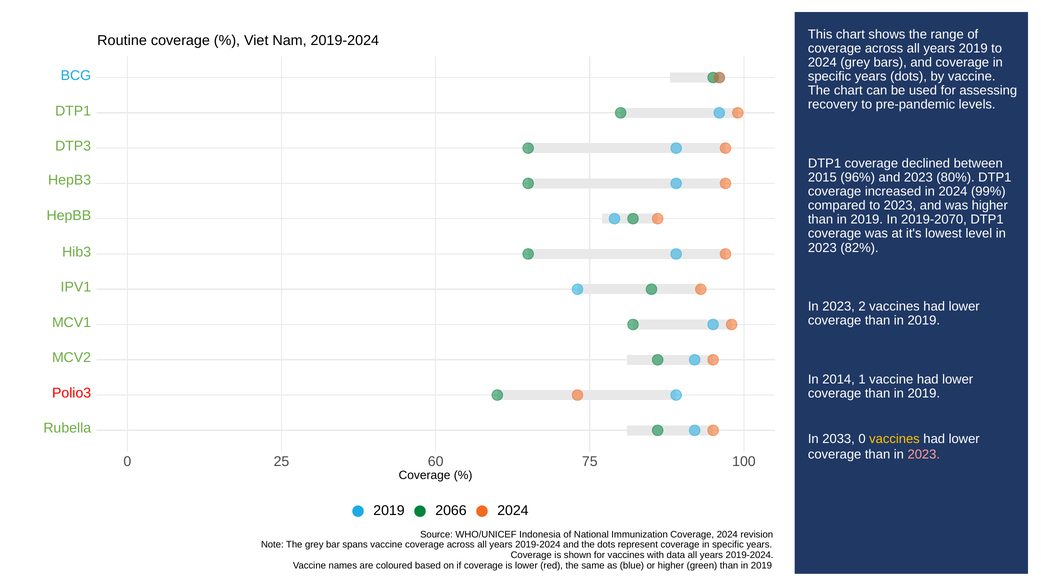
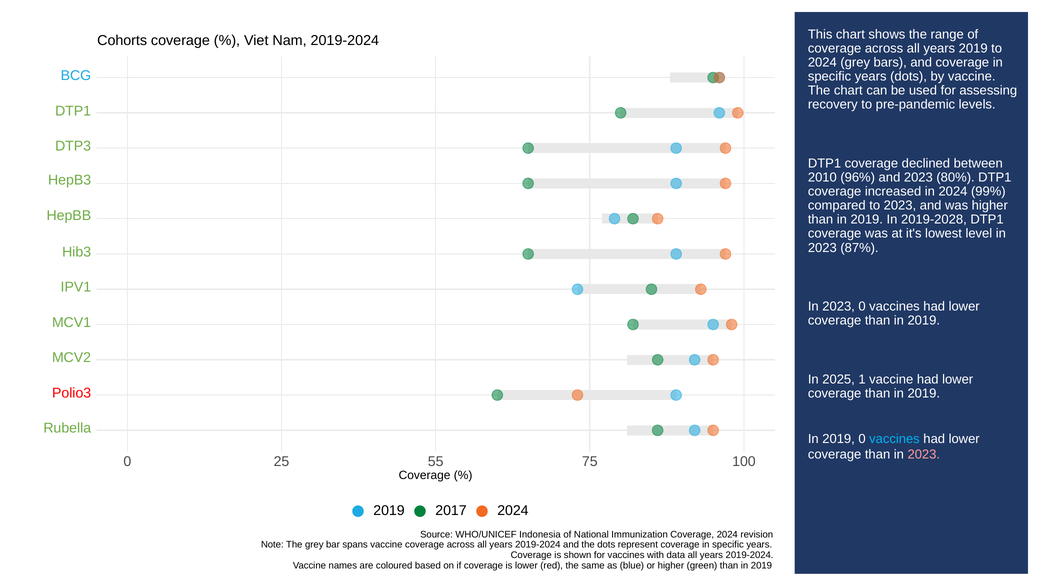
Routine: Routine -> Cohorts
2015: 2015 -> 2010
2019-2070: 2019-2070 -> 2019-2028
82%: 82% -> 87%
2023 2: 2 -> 0
2014: 2014 -> 2025
2033 at (839, 439): 2033 -> 2019
vaccines at (894, 439) colour: yellow -> light blue
60: 60 -> 55
2066: 2066 -> 2017
